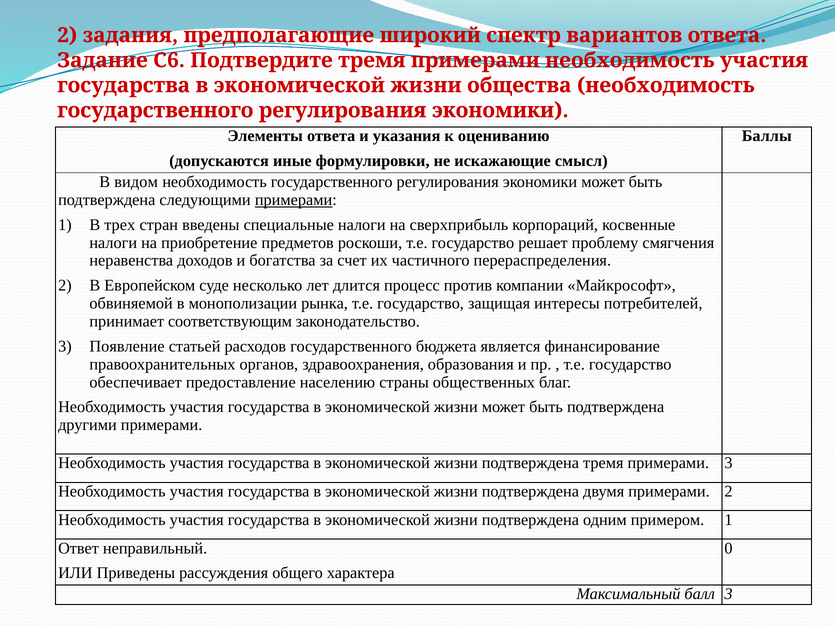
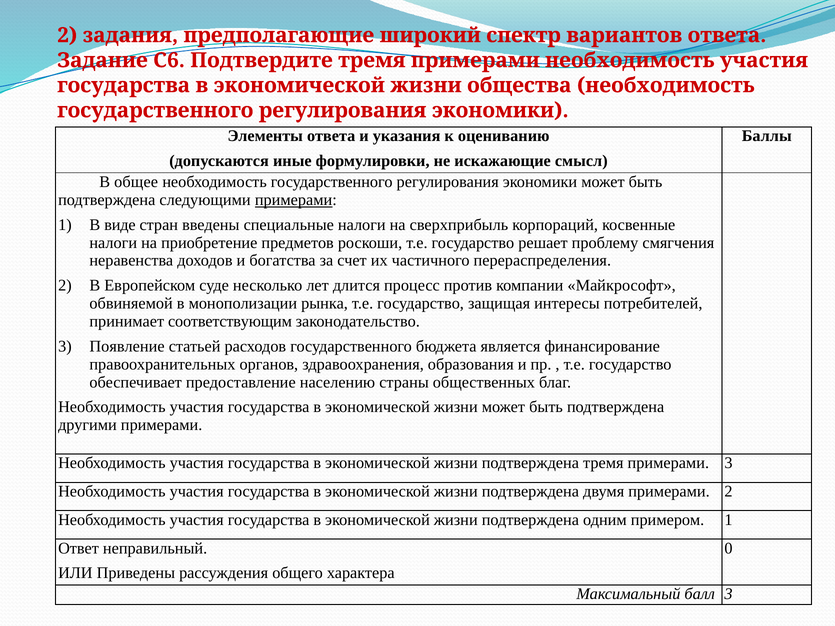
видом: видом -> общее
трех: трех -> виде
